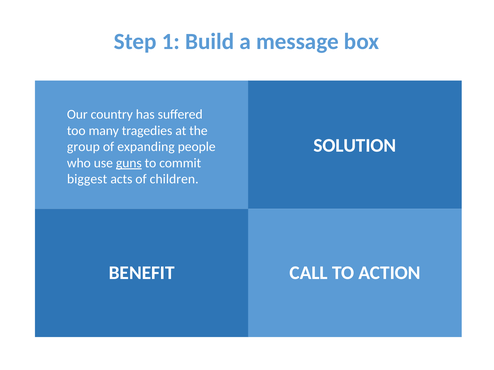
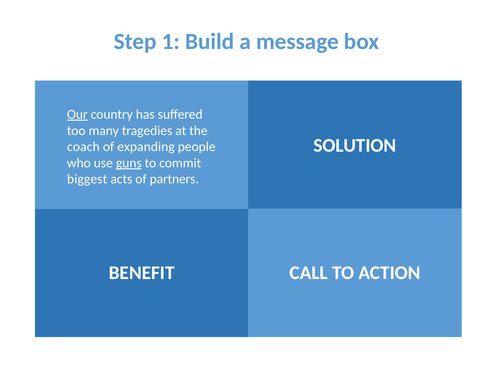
Our underline: none -> present
group: group -> coach
children: children -> partners
